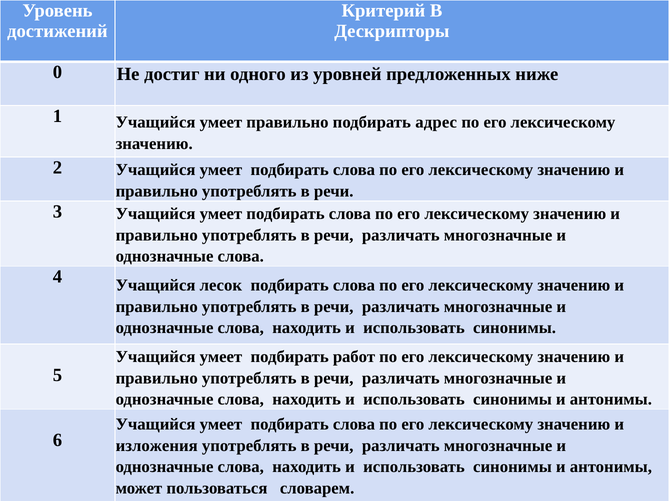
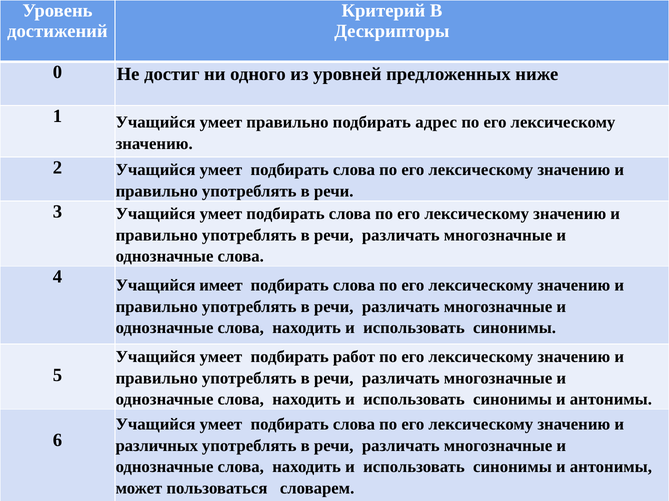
лесок: лесок -> имеет
изложения: изложения -> различных
